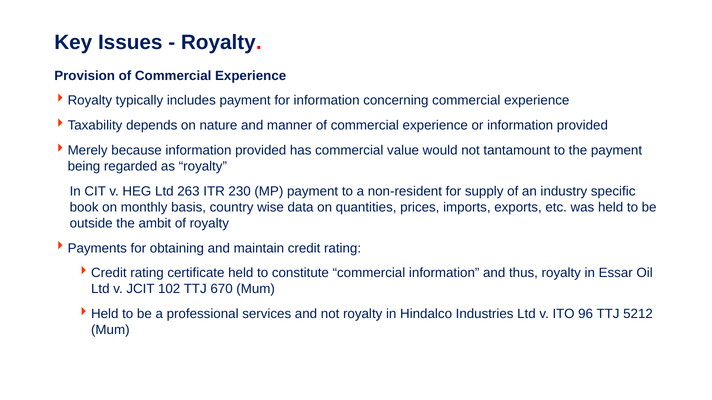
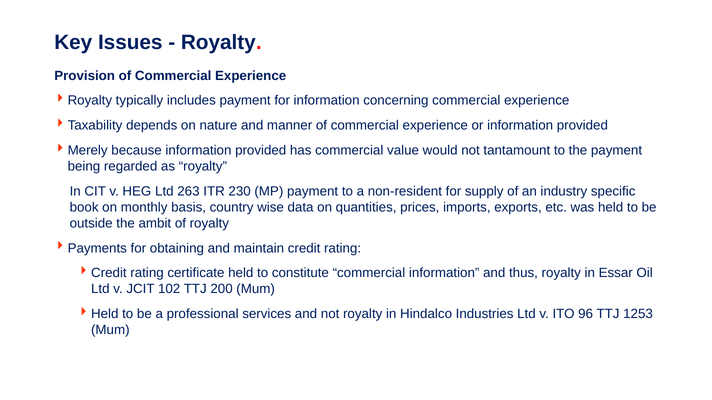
670: 670 -> 200
5212: 5212 -> 1253
